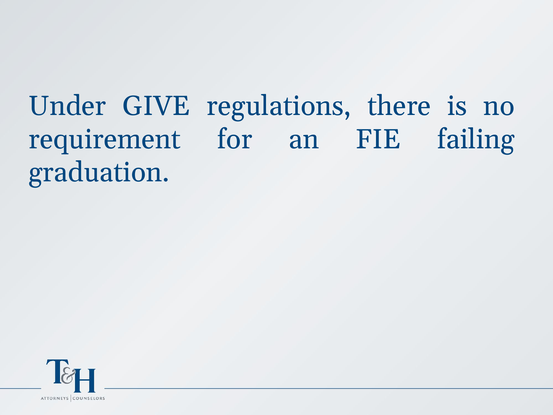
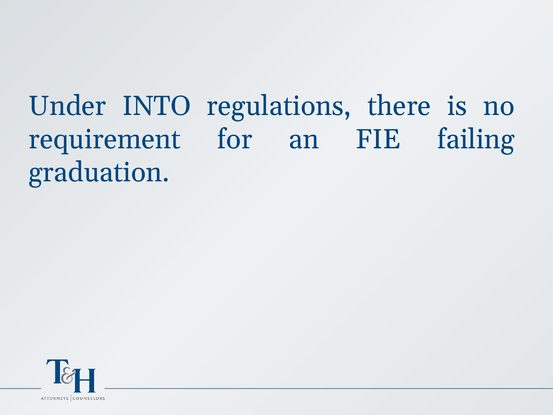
GIVE: GIVE -> INTO
